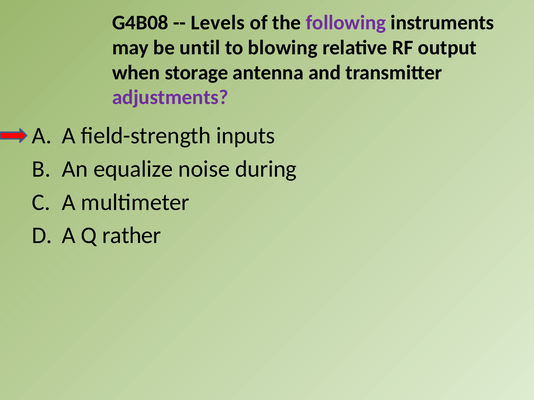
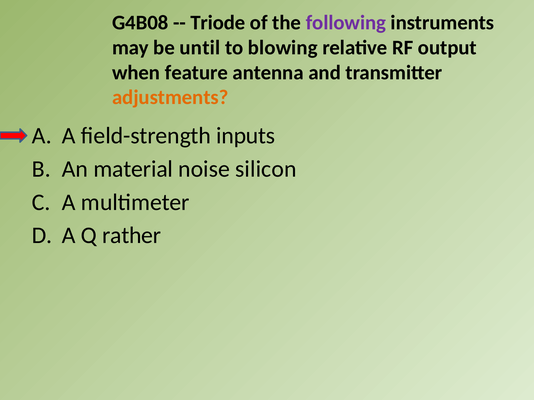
Levels: Levels -> Triode
storage: storage -> feature
adjustments colour: purple -> orange
equalize: equalize -> material
during: during -> silicon
